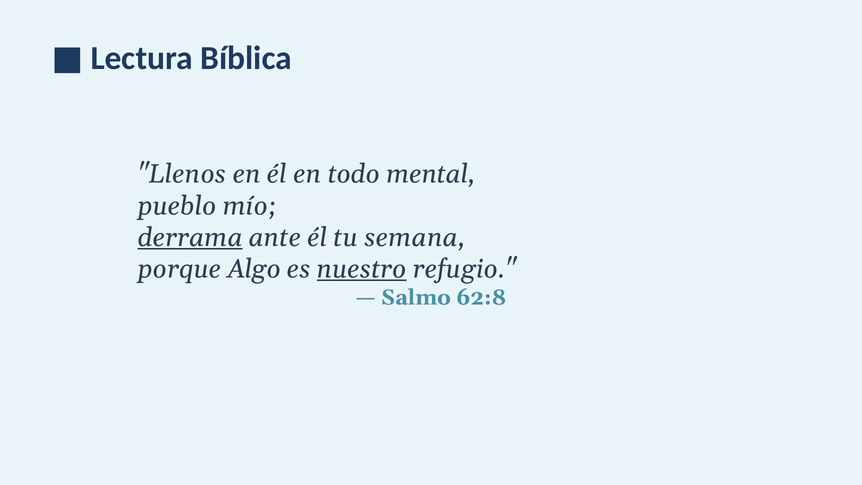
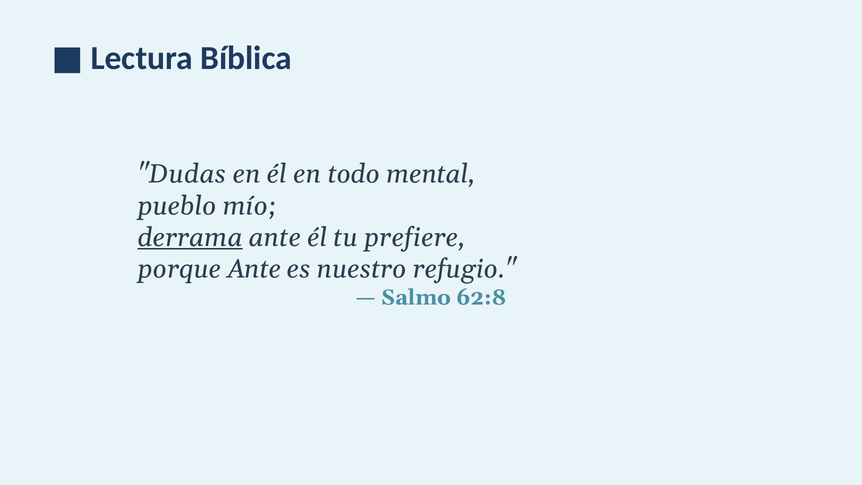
Llenos: Llenos -> Dudas
semana: semana -> prefiere
porque Algo: Algo -> Ante
nuestro underline: present -> none
